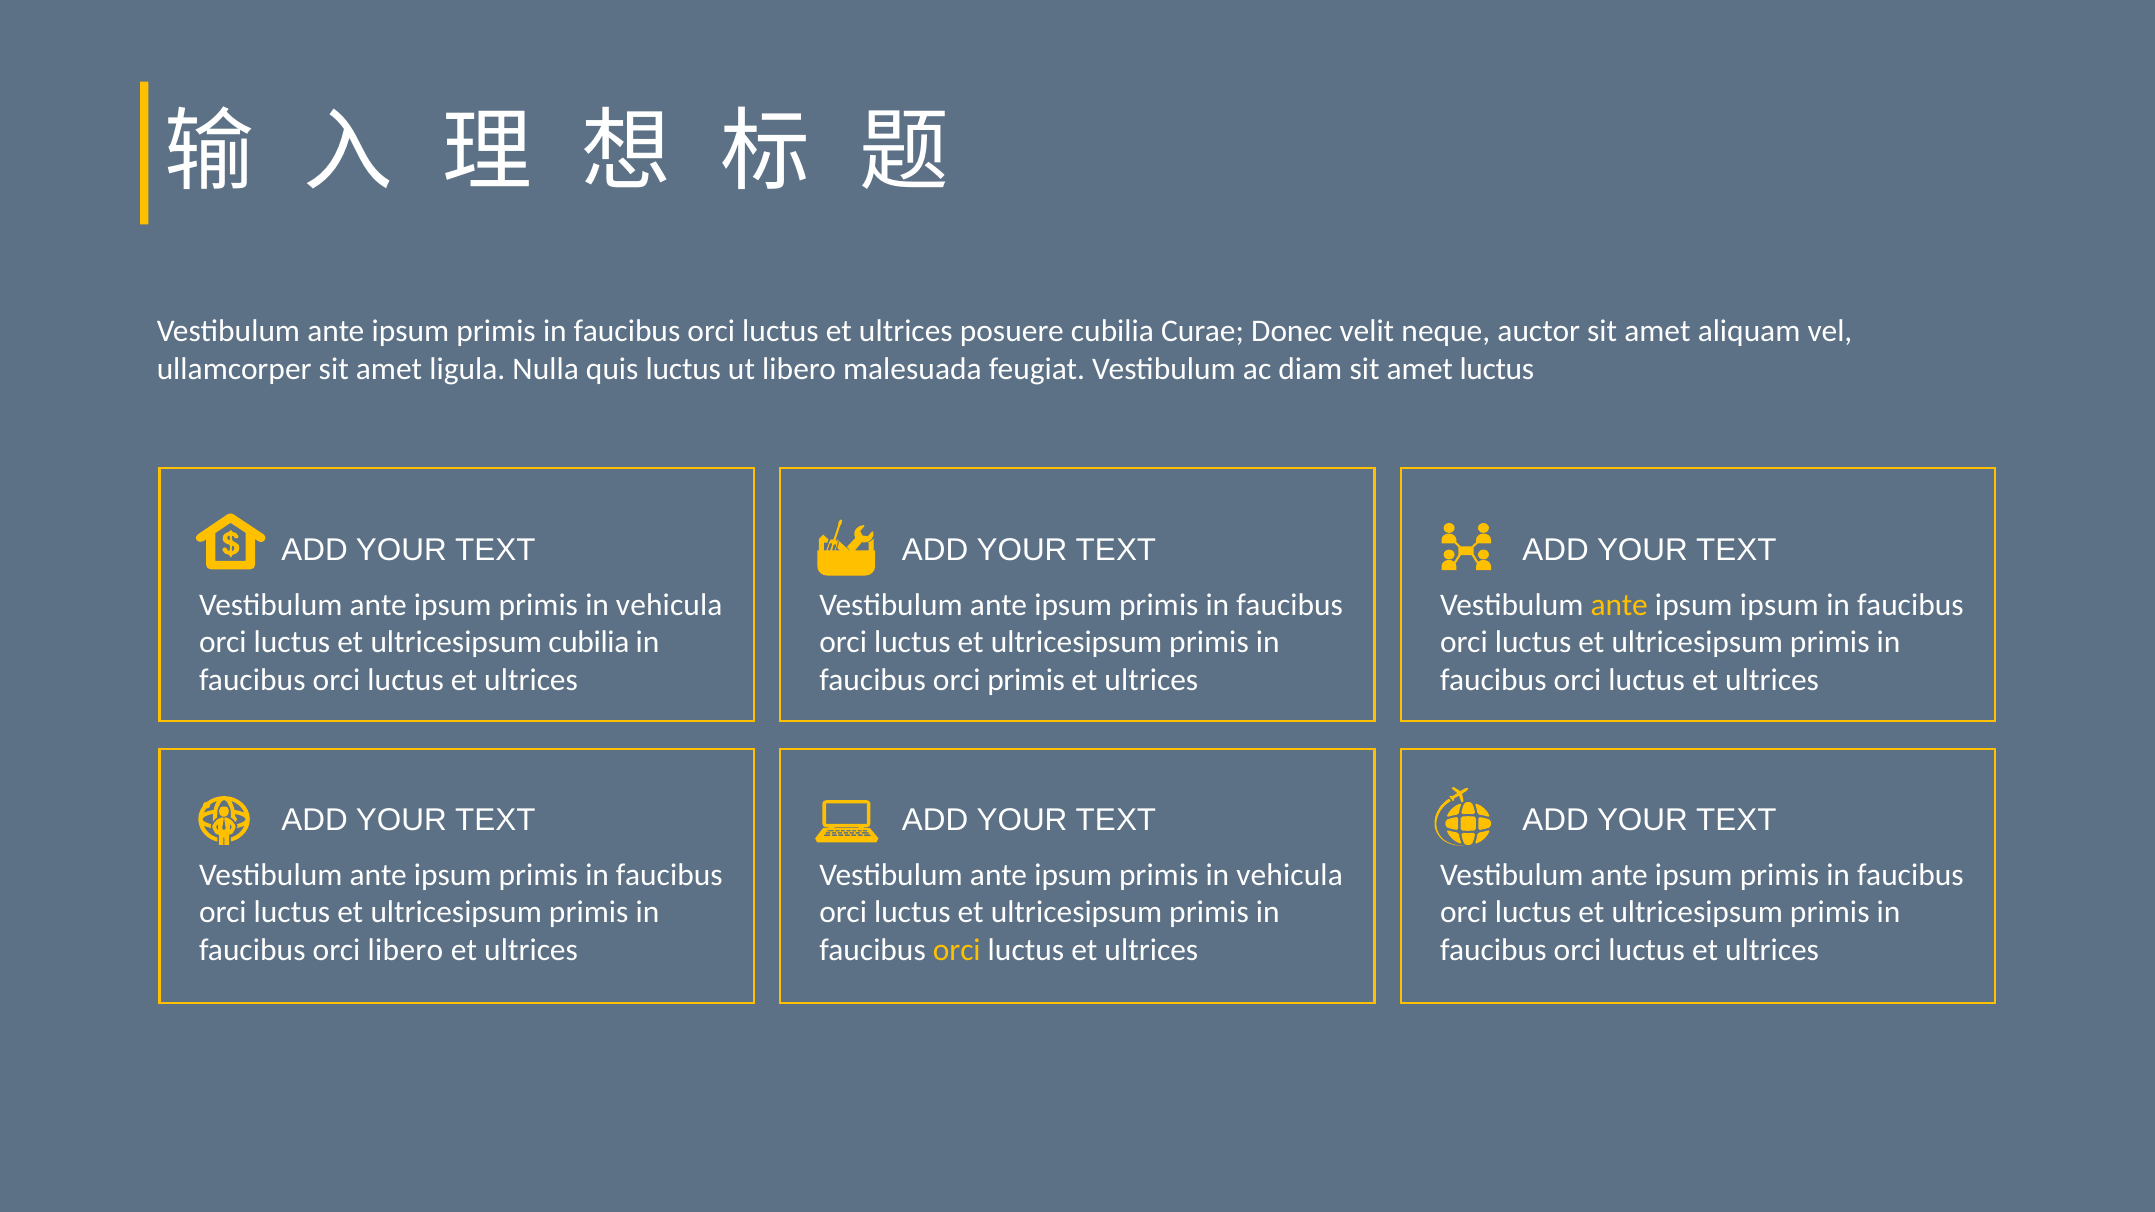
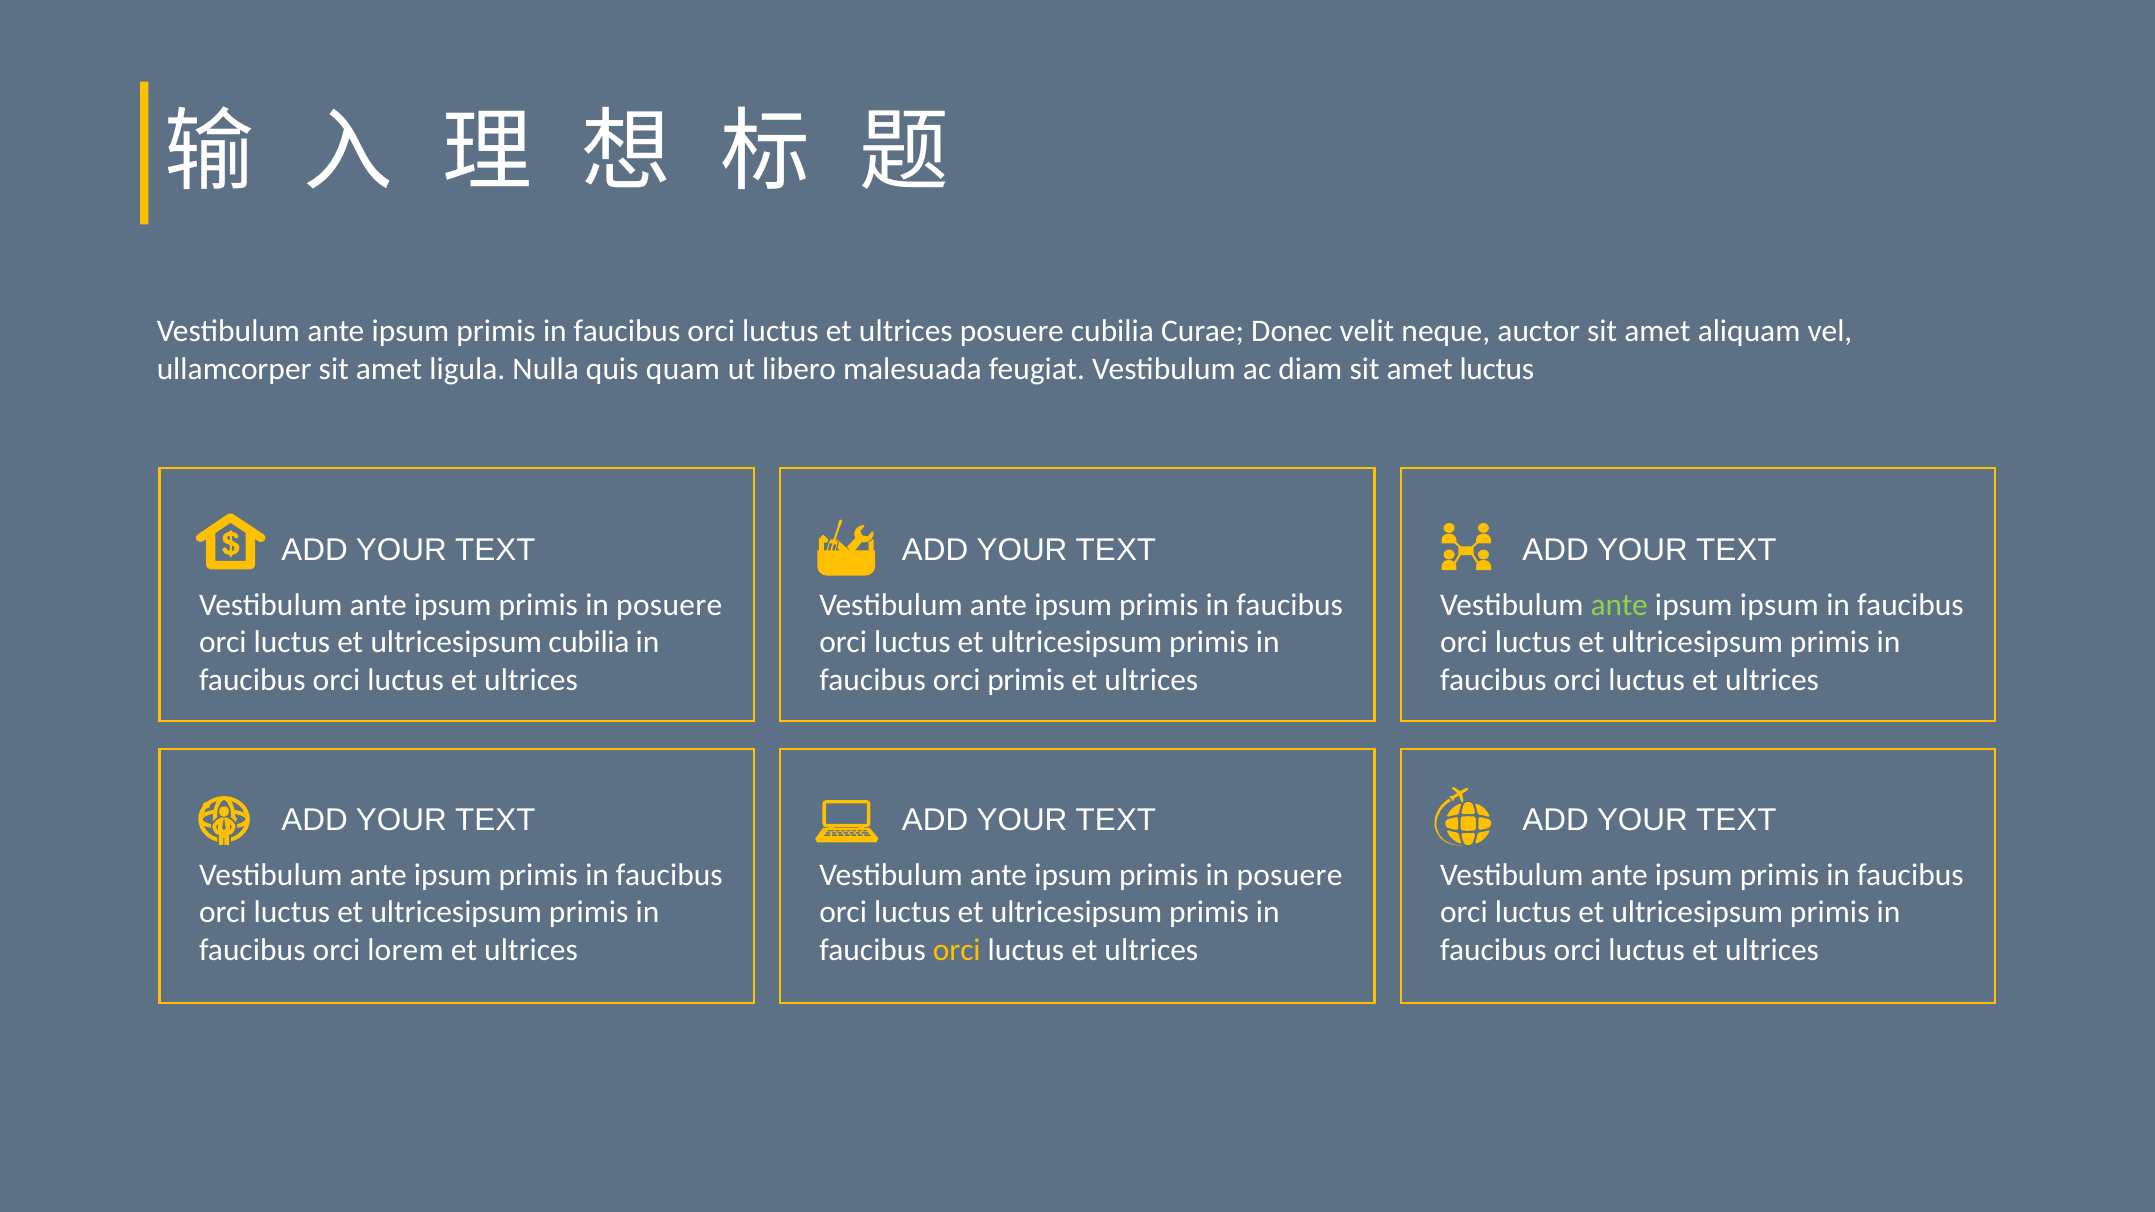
quis luctus: luctus -> quam
vehicula at (669, 605): vehicula -> posuere
ante at (1619, 605) colour: yellow -> light green
vehicula at (1290, 875): vehicula -> posuere
orci libero: libero -> lorem
